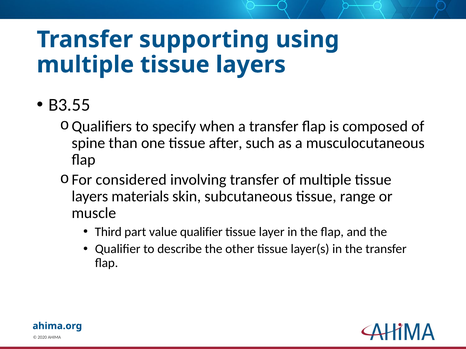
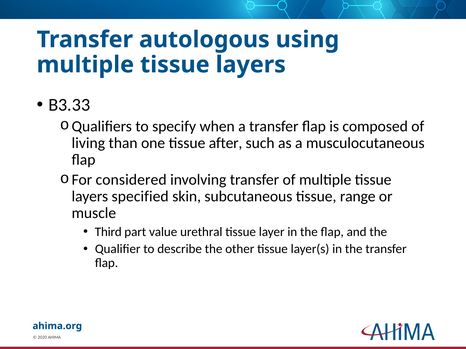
supporting: supporting -> autologous
B3.55: B3.55 -> B3.33
spine: spine -> living
materials: materials -> specified
value qualifier: qualifier -> urethral
